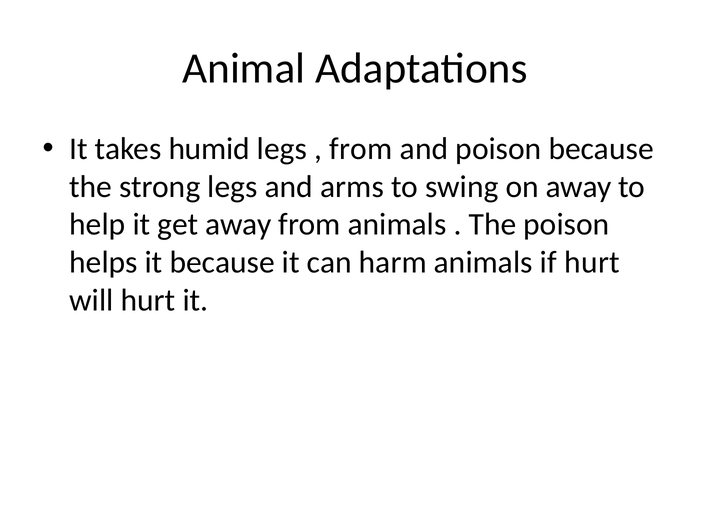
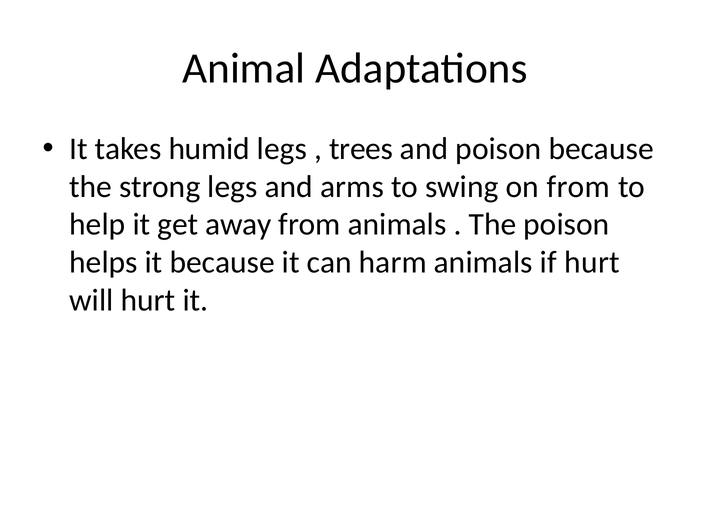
from at (361, 149): from -> trees
on away: away -> from
